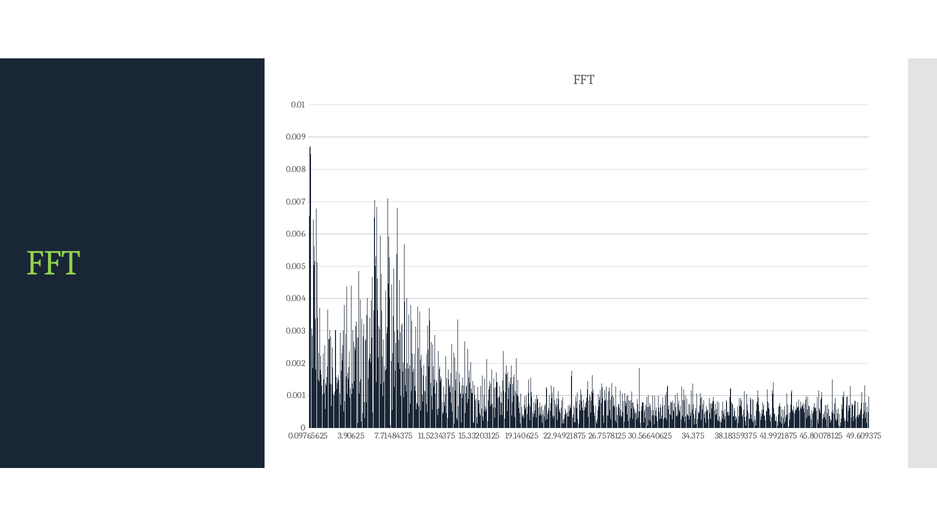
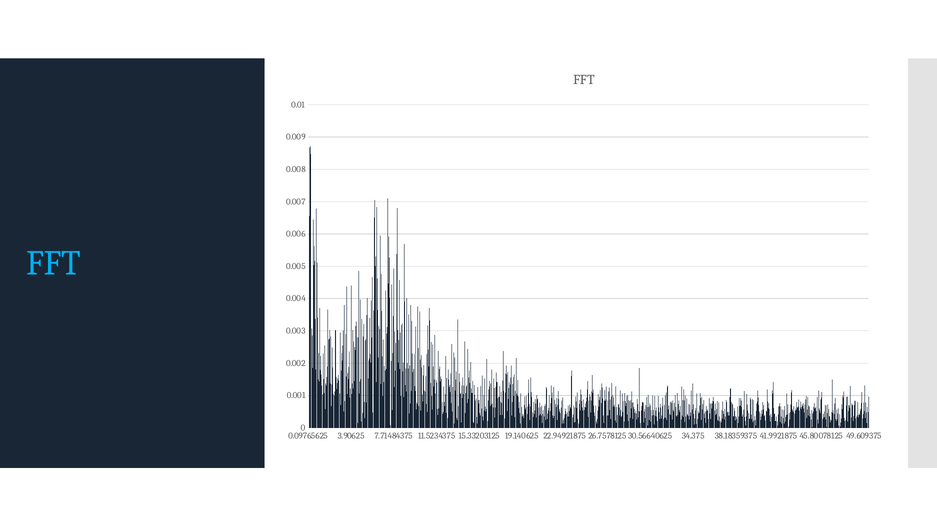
FFT at (54, 263) colour: light green -> light blue
